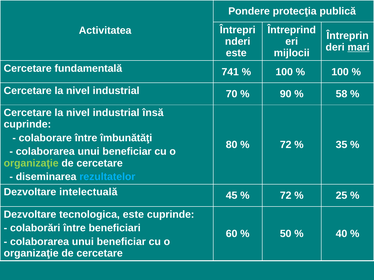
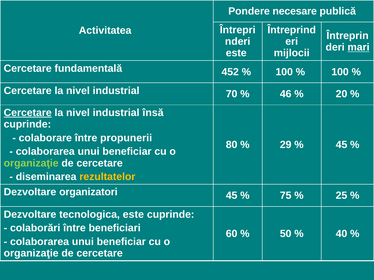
protecţia: protecţia -> necesare
741: 741 -> 452
90: 90 -> 46
58: 58 -> 20
Cercetare at (28, 113) underline: none -> present
îmbunătăţi: îmbunătăţi -> propunerii
72 at (286, 145): 72 -> 29
35 at (342, 145): 35 -> 45
rezultatelor colour: light blue -> yellow
intelectuală: intelectuală -> organizatori
72 at (286, 196): 72 -> 75
